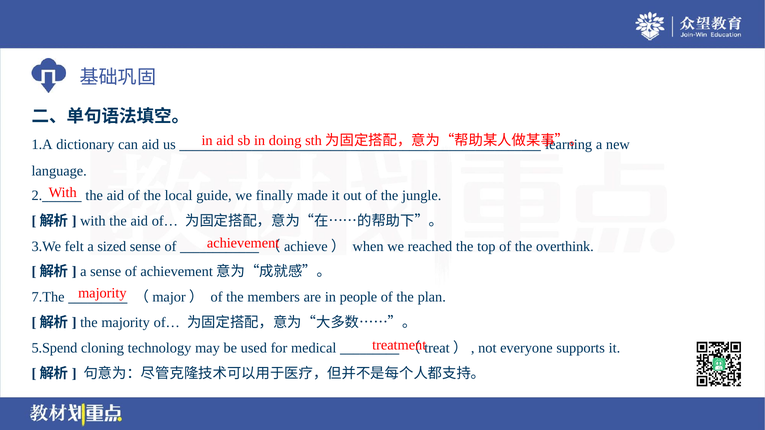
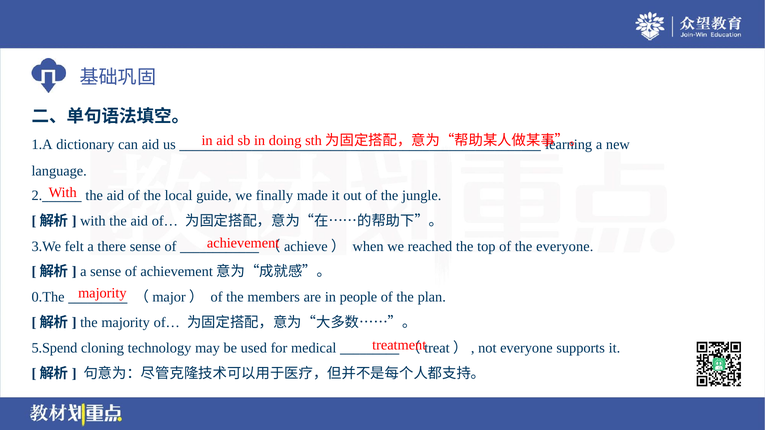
sized: sized -> there
the overthink: overthink -> everyone
7.The: 7.The -> 0.The
